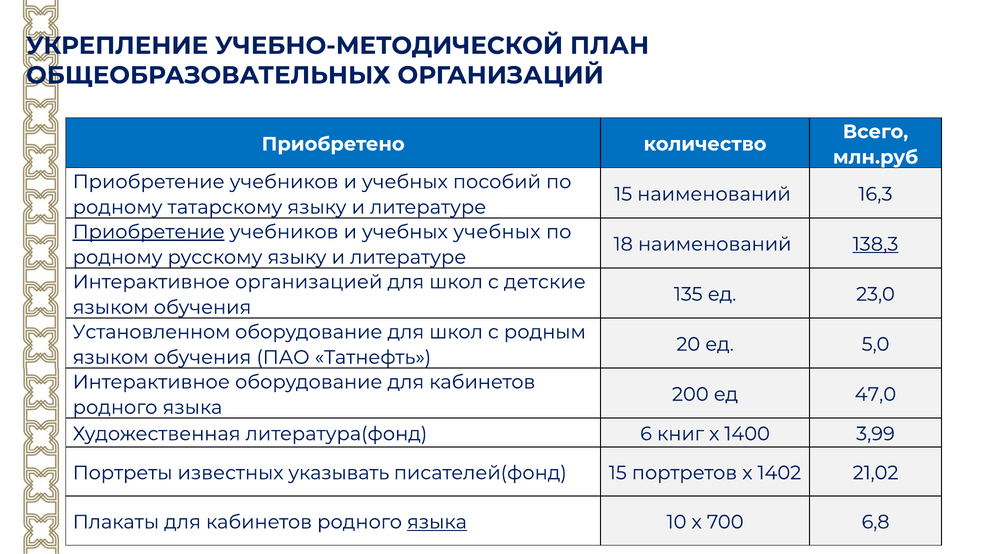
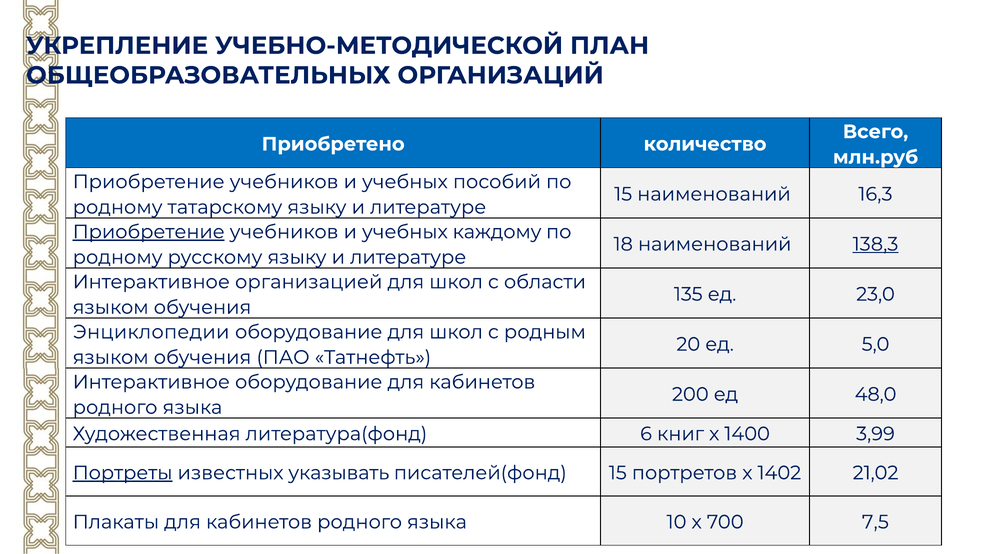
учебных учебных: учебных -> каждому
детские: детские -> области
Установленном: Установленном -> Энциклопедии
47,0: 47,0 -> 48,0
Портреты underline: none -> present
языка at (437, 522) underline: present -> none
6,8: 6,8 -> 7,5
